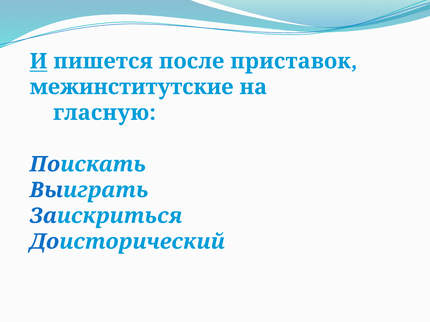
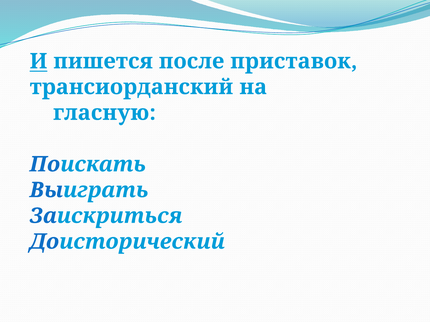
межинститутские: межинститутские -> трансиорданский
